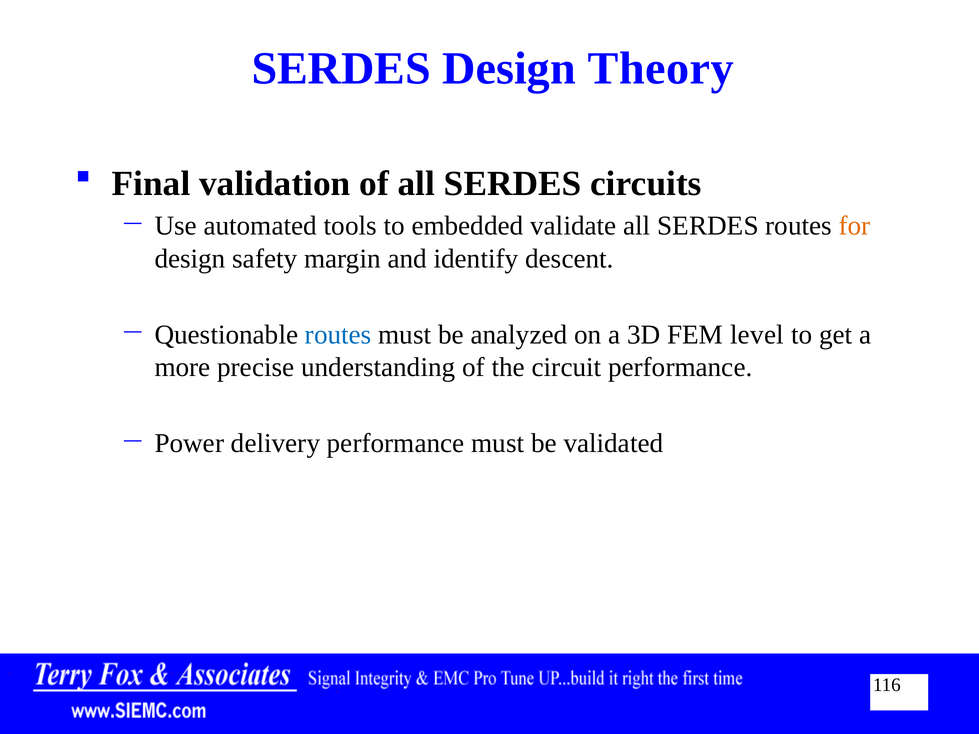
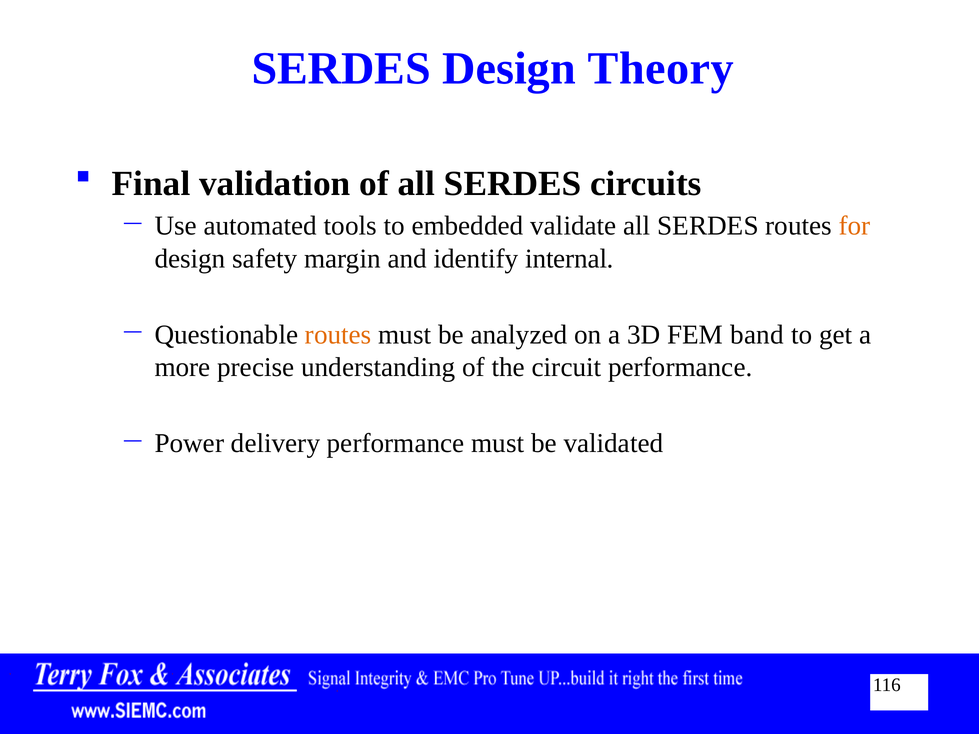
descent: descent -> internal
routes at (338, 335) colour: blue -> orange
level: level -> band
